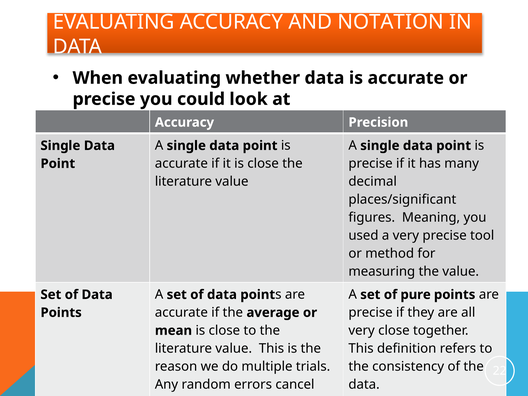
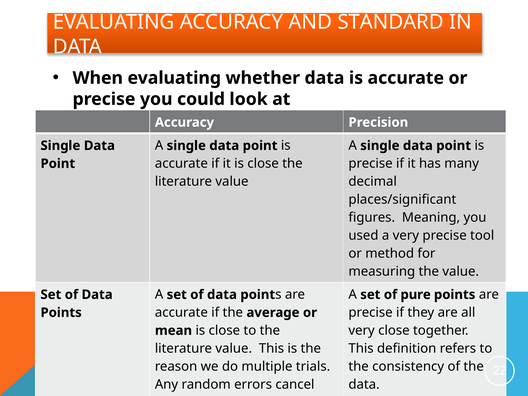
NOTATION: NOTATION -> STANDARD
